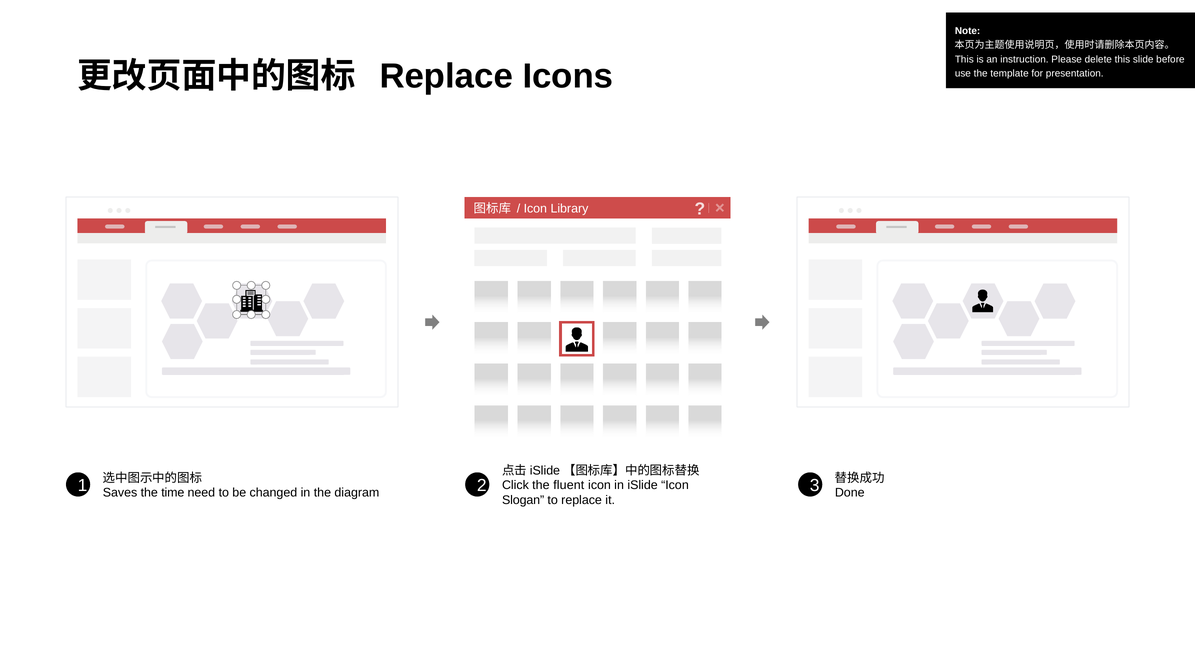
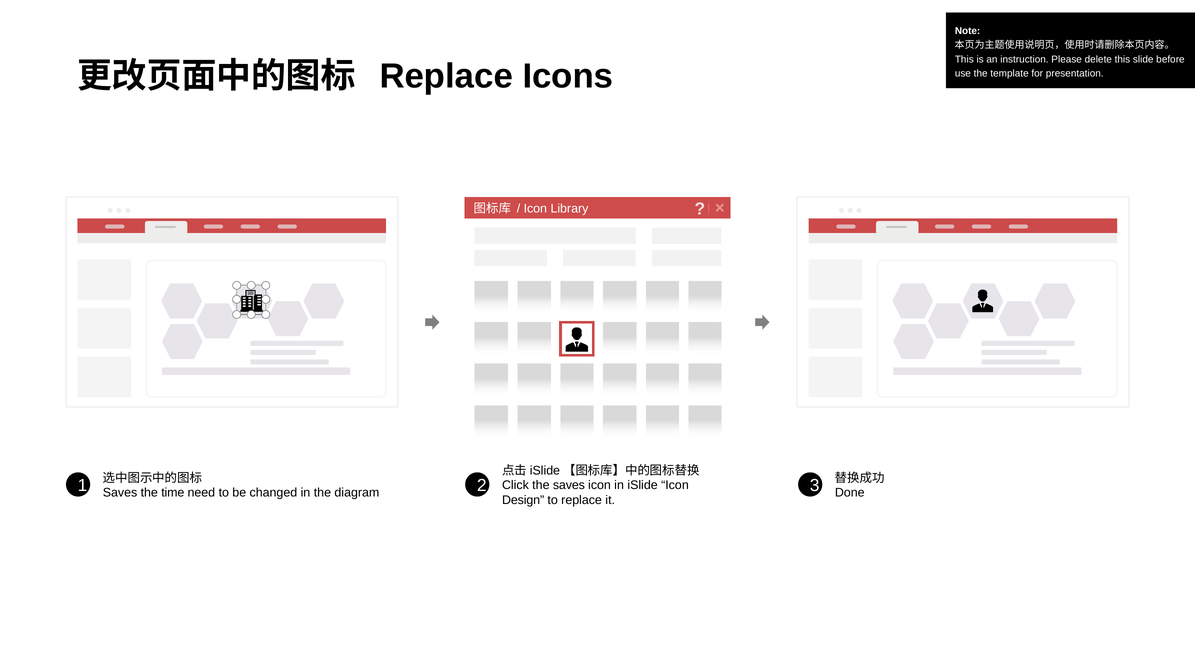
the fluent: fluent -> saves
Slogan: Slogan -> Design
